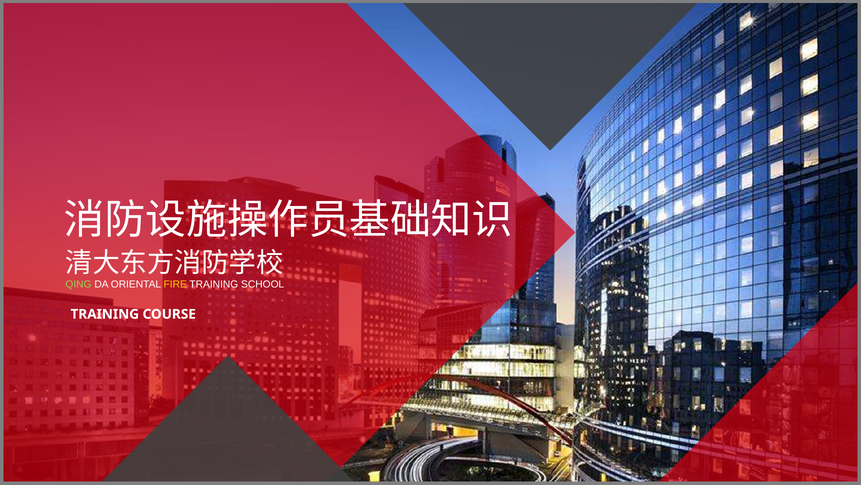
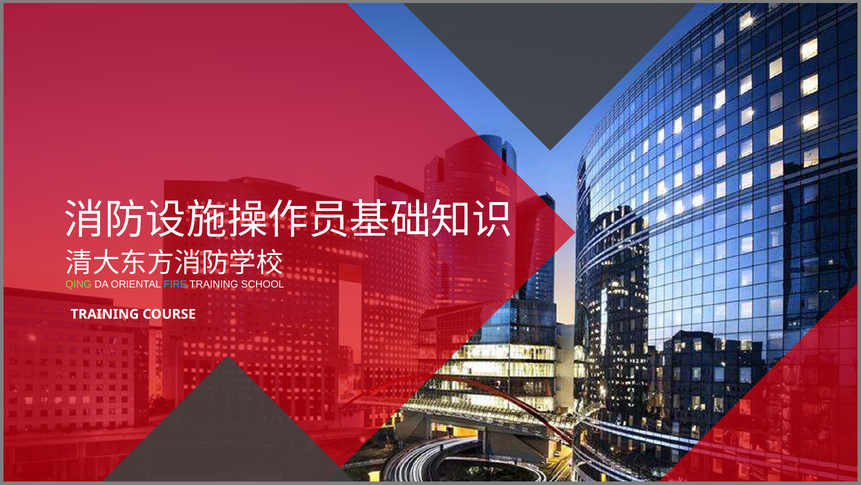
FIRE colour: yellow -> light blue
